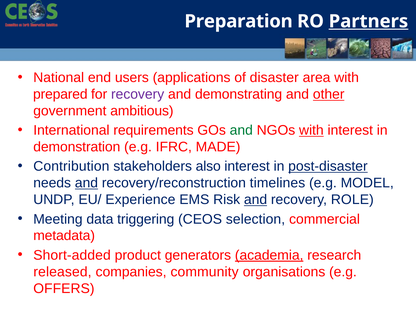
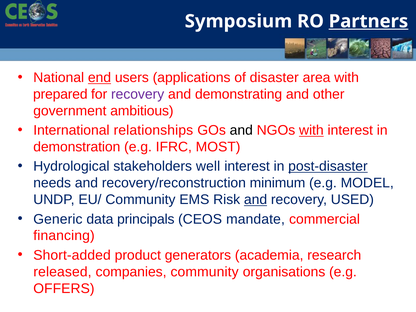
Preparation: Preparation -> Symposium
end underline: none -> present
other underline: present -> none
requirements: requirements -> relationships
and at (241, 130) colour: green -> black
MADE: MADE -> MOST
Contribution: Contribution -> Hydrological
also: also -> well
and at (86, 183) underline: present -> none
timelines: timelines -> minimum
EU/ Experience: Experience -> Community
ROLE: ROLE -> USED
Meeting: Meeting -> Generic
triggering: triggering -> principals
selection: selection -> mandate
metadata: metadata -> financing
academia underline: present -> none
